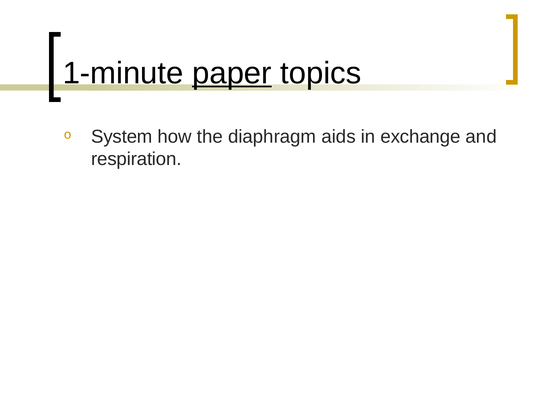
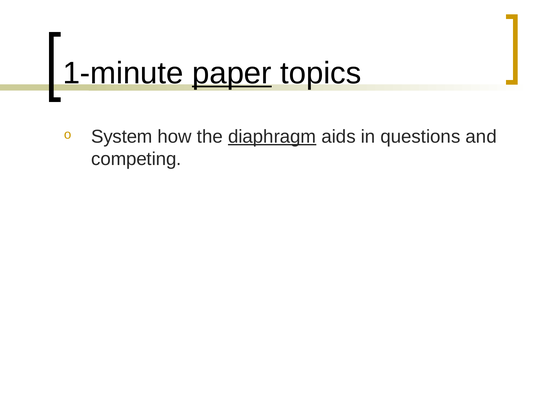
diaphragm underline: none -> present
exchange: exchange -> questions
respiration: respiration -> competing
